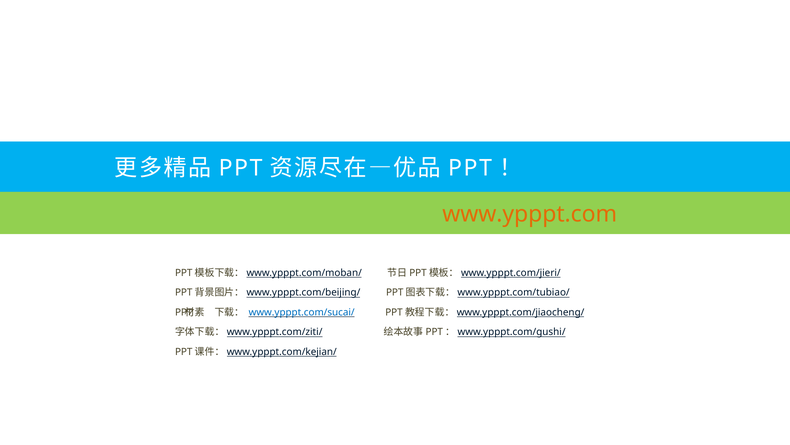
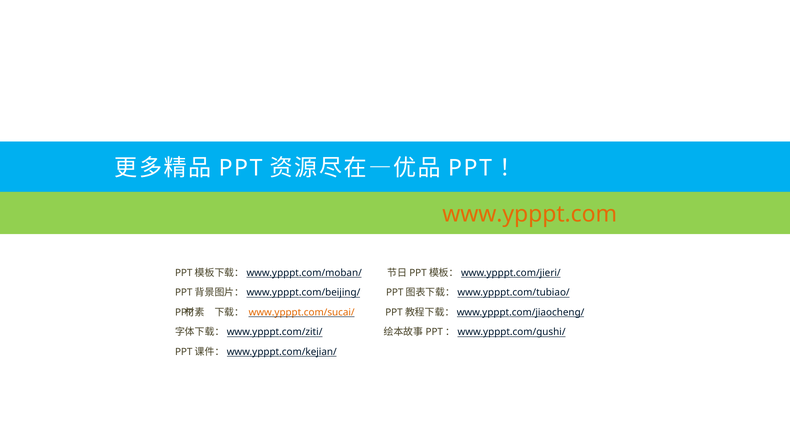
www.ypppt.com/sucai/ colour: blue -> orange
